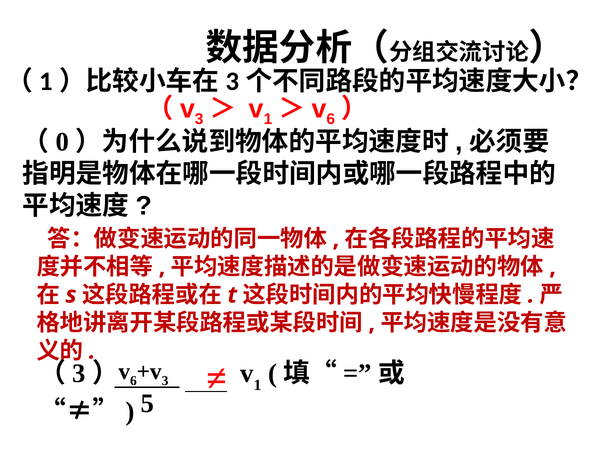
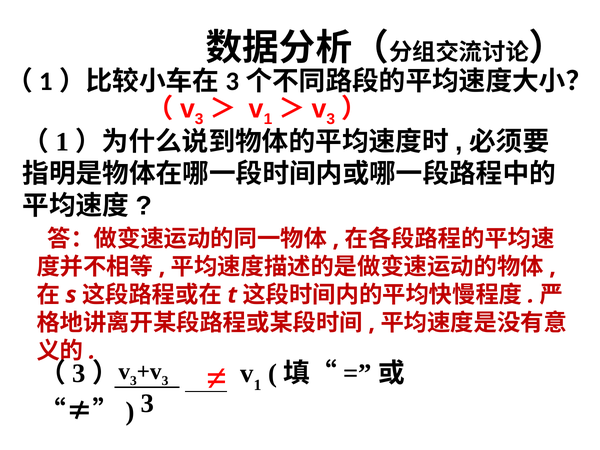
6 at (331, 119): 6 -> 3
0 at (62, 142): 0 -> 1
6 at (133, 381): 6 -> 3
5 at (147, 403): 5 -> 3
